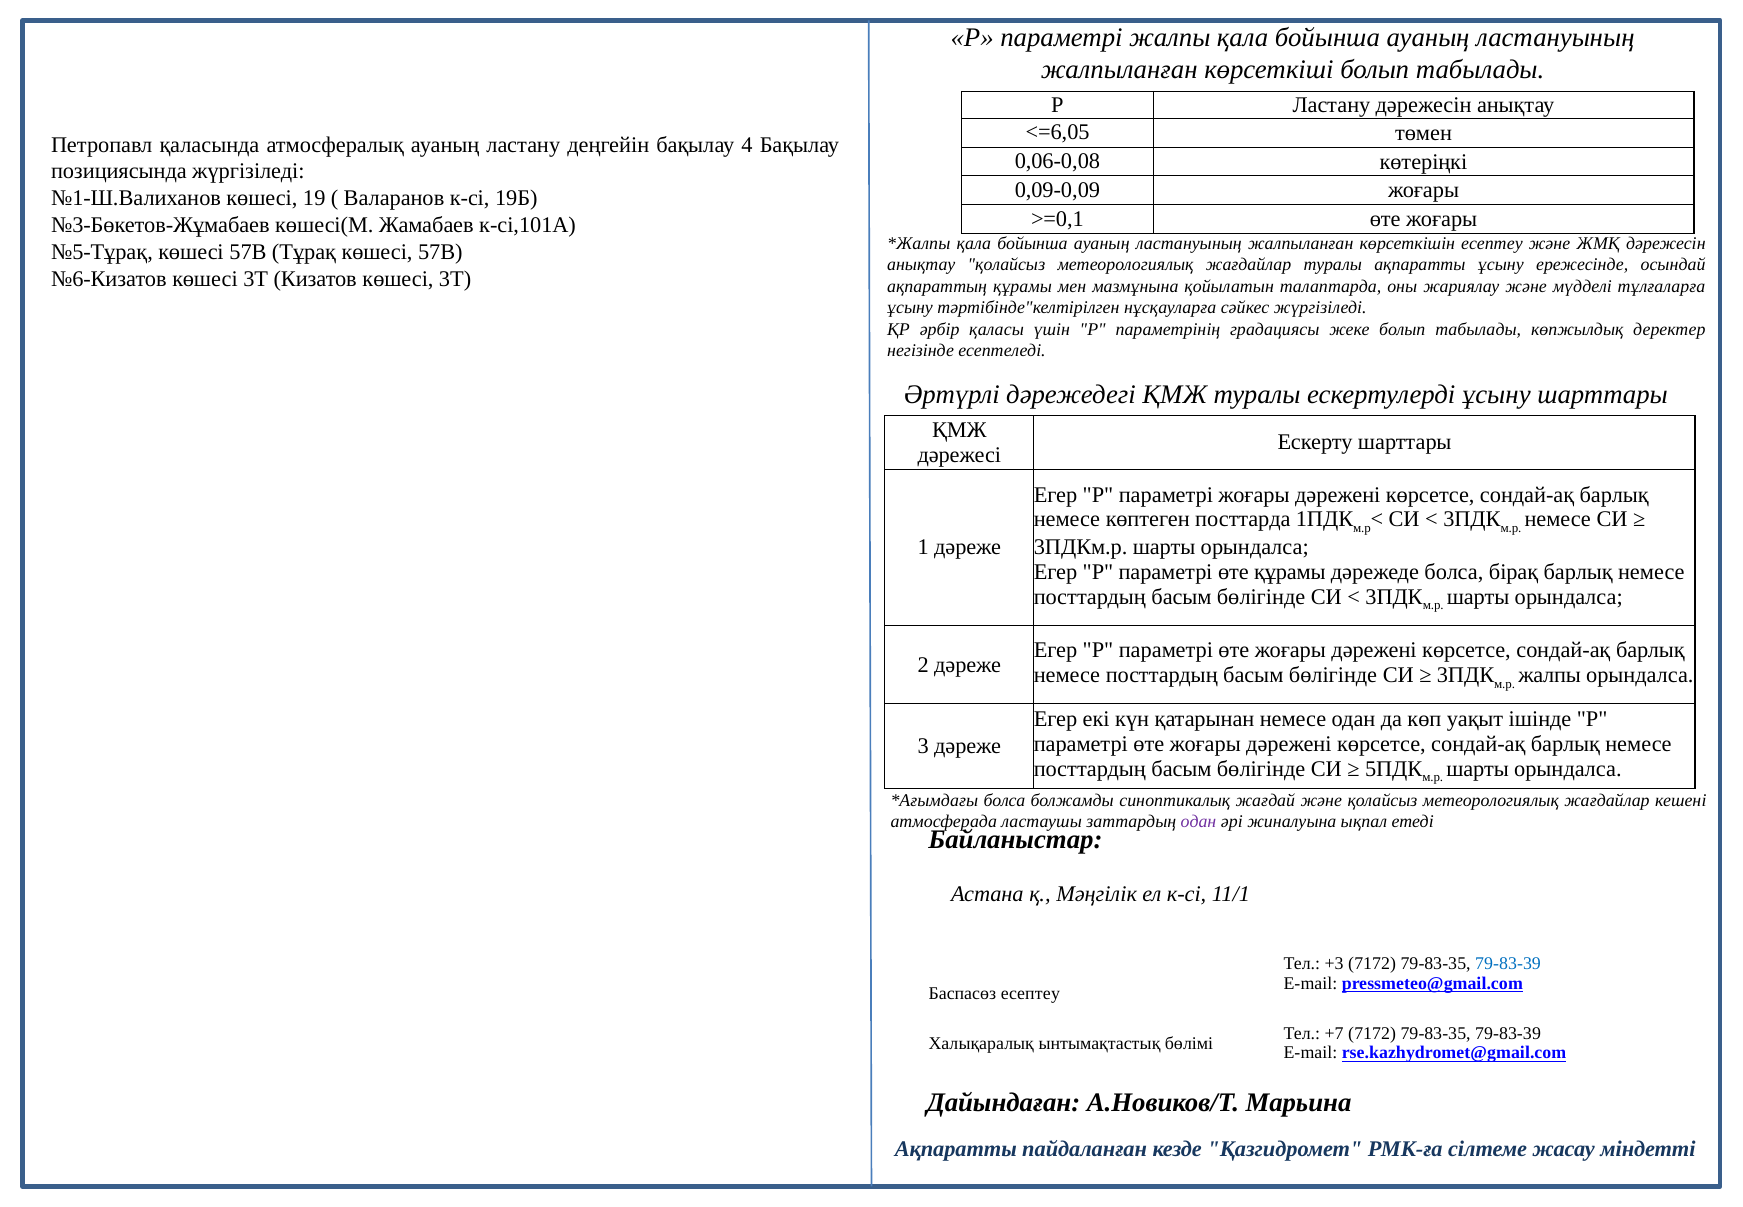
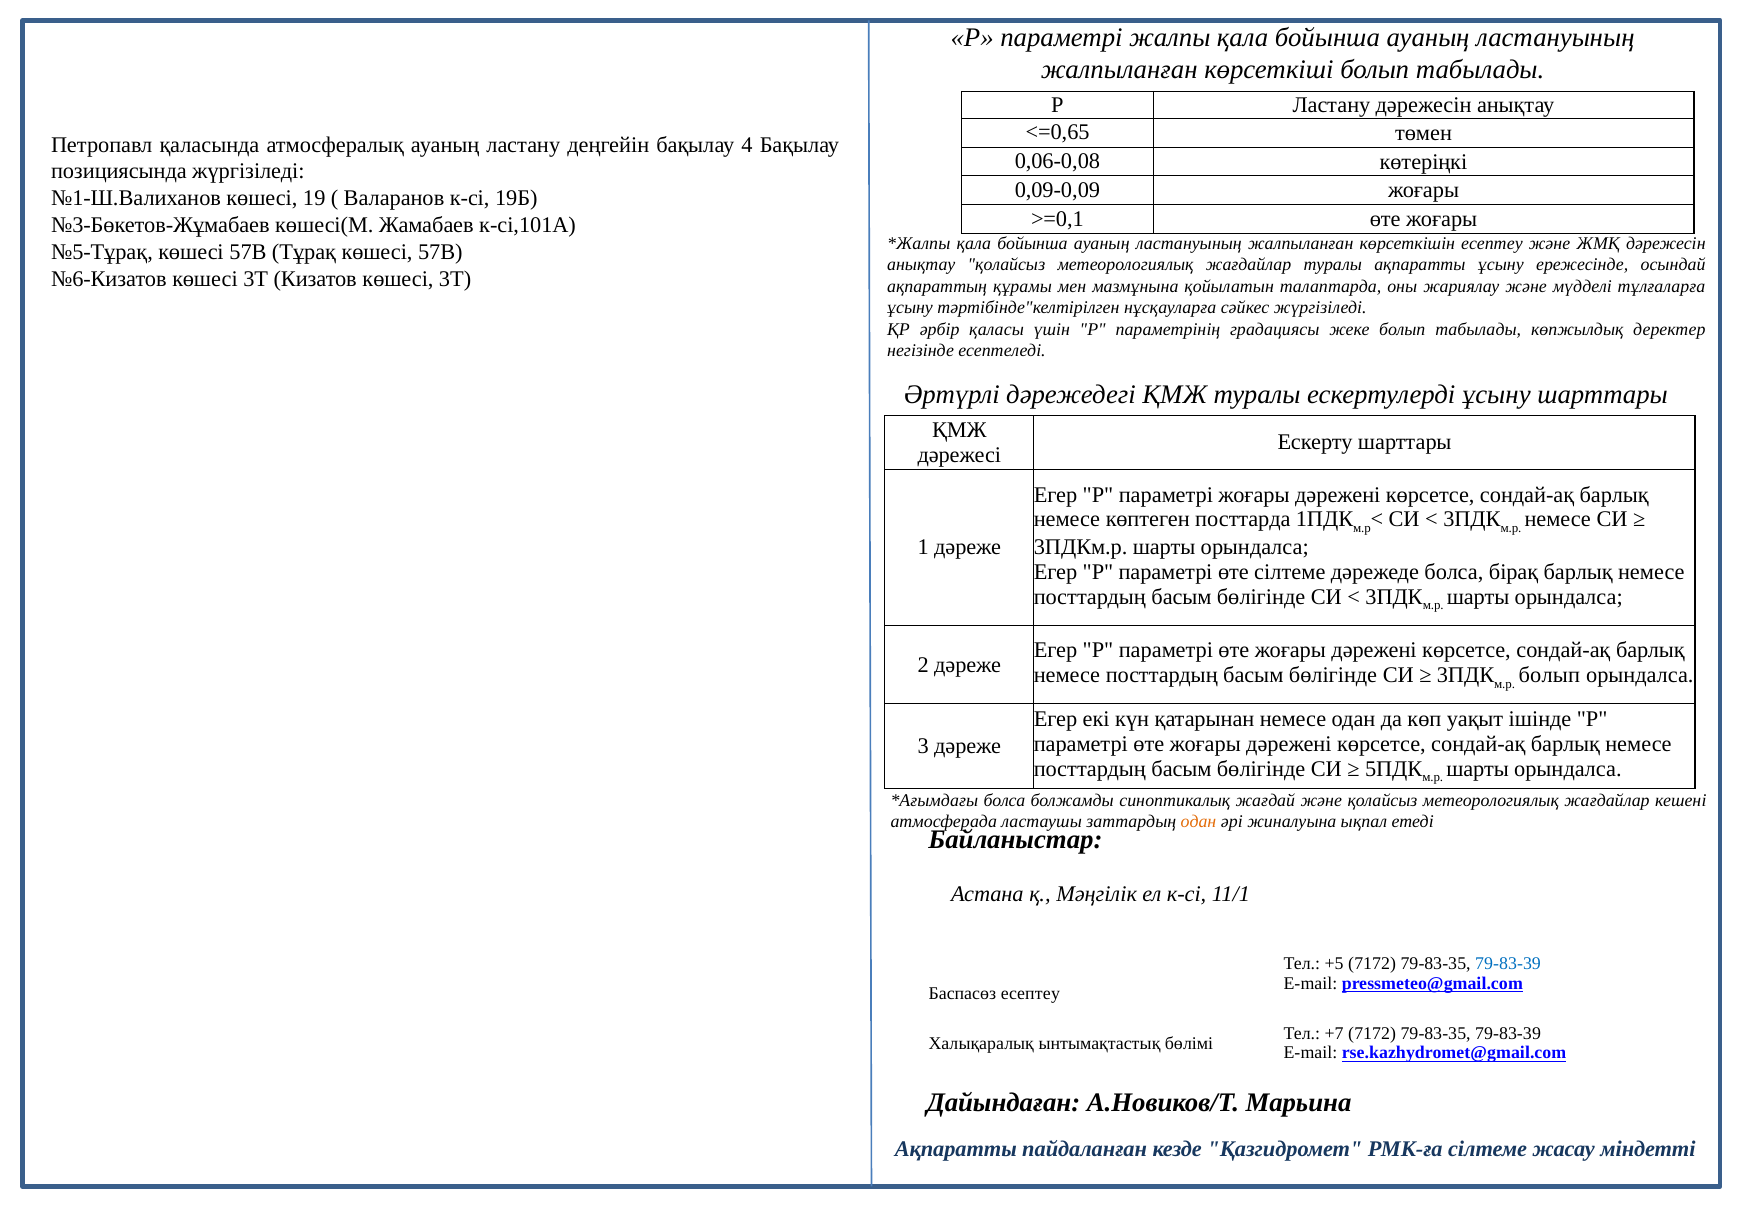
<=6,05: <=6,05 -> <=0,65
өте құрамы: құрамы -> сілтеме
жалпы at (1550, 675): жалпы -> болып
одан at (1199, 821) colour: purple -> orange
+3: +3 -> +5
